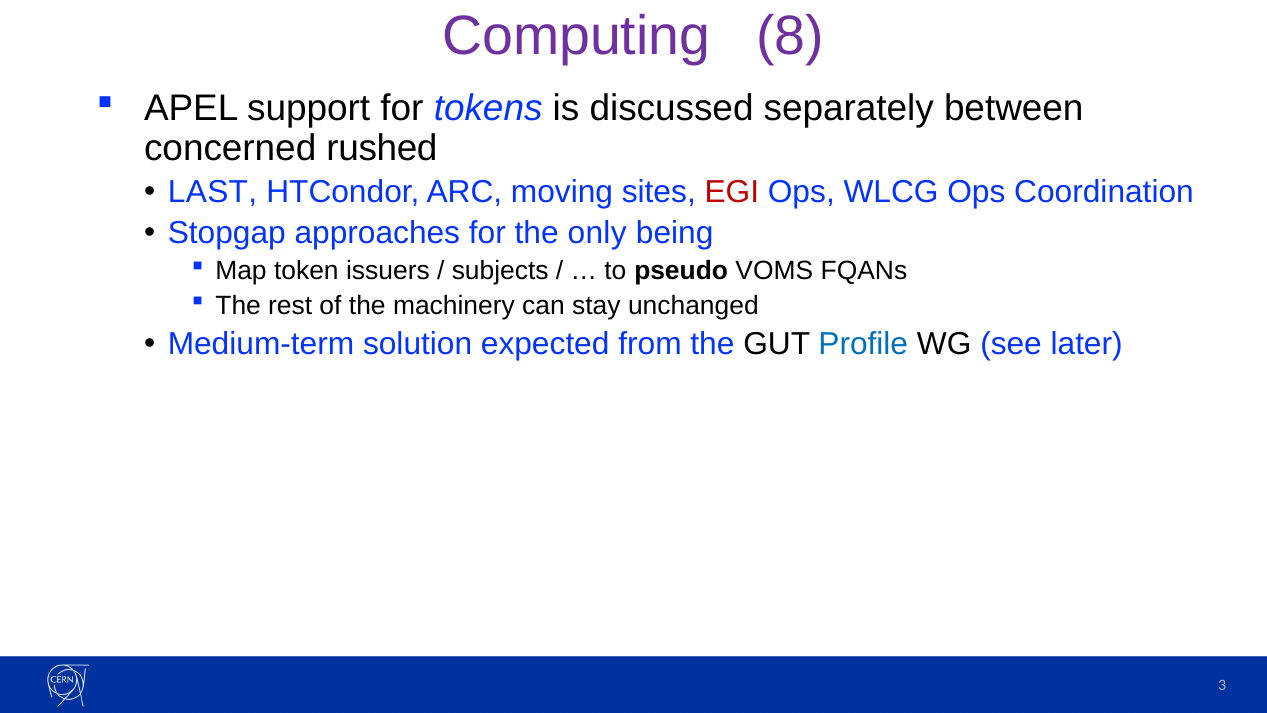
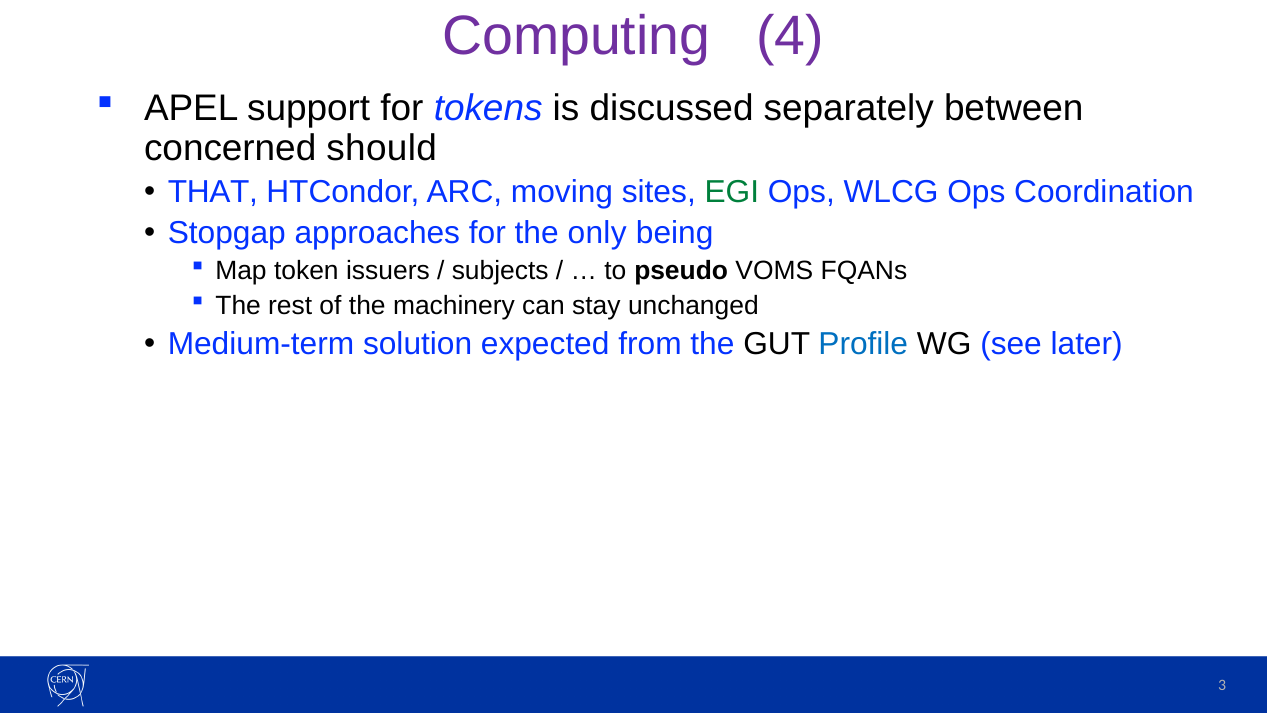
8: 8 -> 4
rushed: rushed -> should
LAST: LAST -> THAT
EGI colour: red -> green
